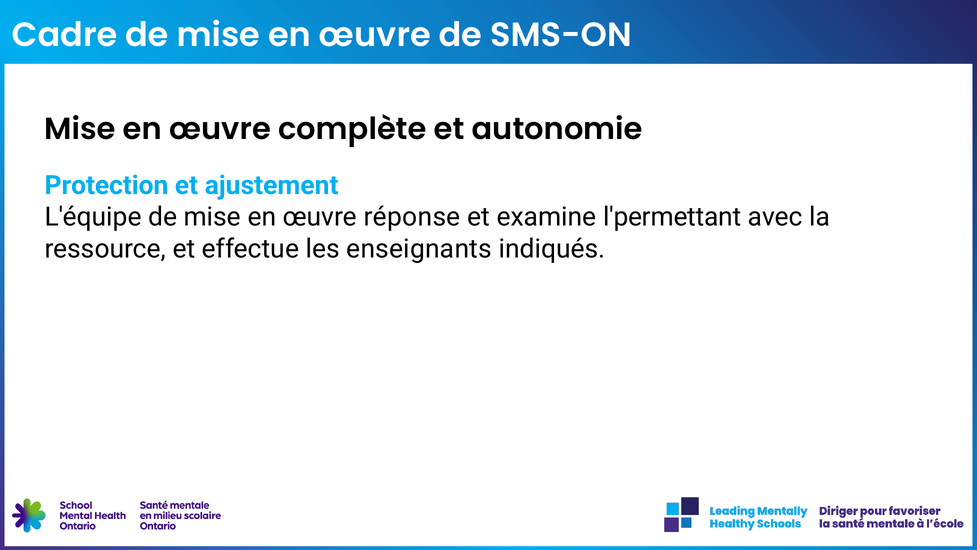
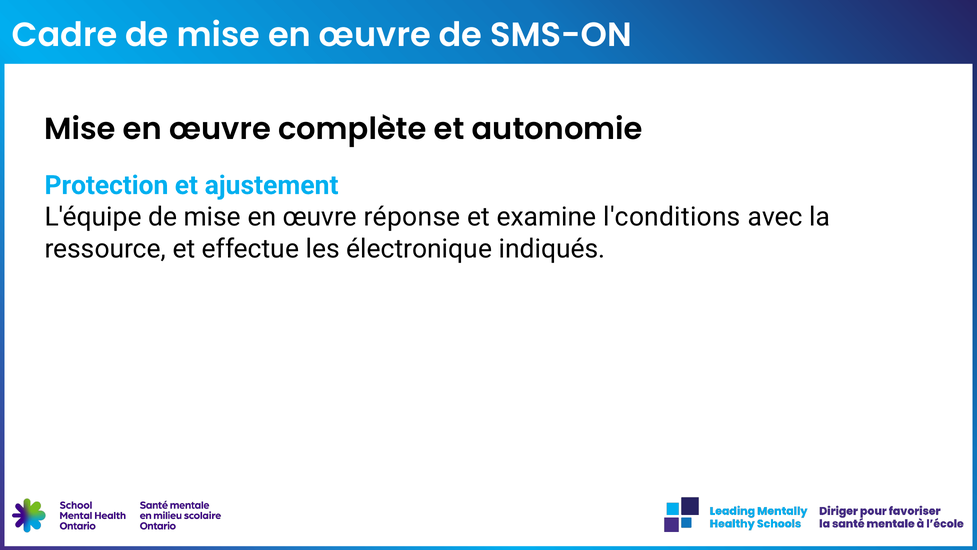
l'permettant: l'permettant -> l'conditions
enseignants: enseignants -> électronique
